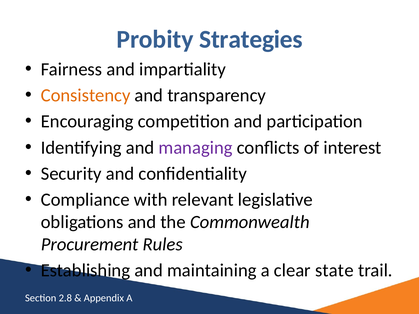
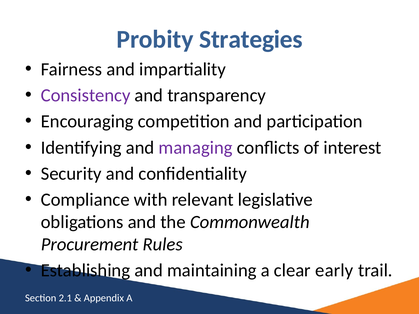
Consistency colour: orange -> purple
state: state -> early
2.8: 2.8 -> 2.1
